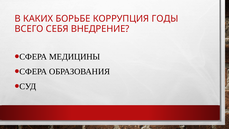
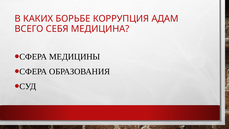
ГОДЫ: ГОДЫ -> АДАМ
ВНЕДРЕНИЕ: ВНЕДРЕНИЕ -> МЕДИЦИНА
